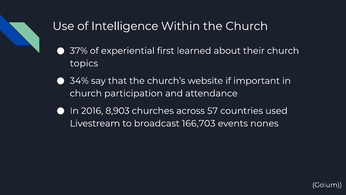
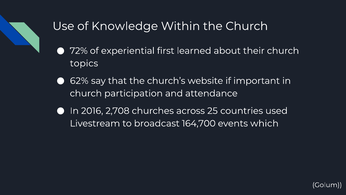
Intelligence: Intelligence -> Knowledge
37%: 37% -> 72%
34%: 34% -> 62%
8,903: 8,903 -> 2,708
57: 57 -> 25
166,703: 166,703 -> 164,700
nones: nones -> which
